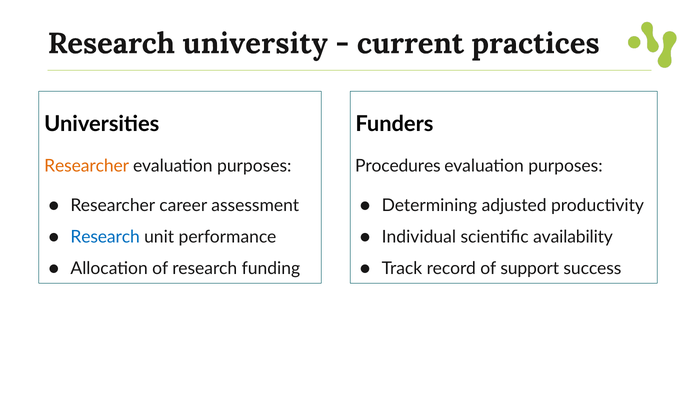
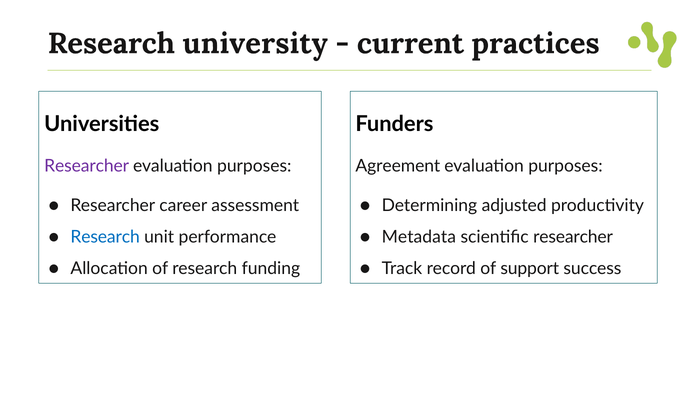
Researcher at (87, 166) colour: orange -> purple
Procedures: Procedures -> Agreement
Individual: Individual -> Metadata
scientific availability: availability -> researcher
